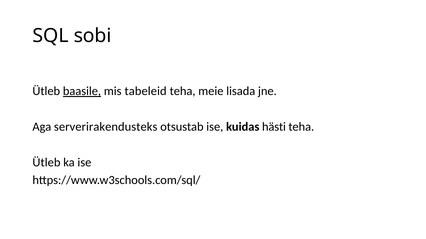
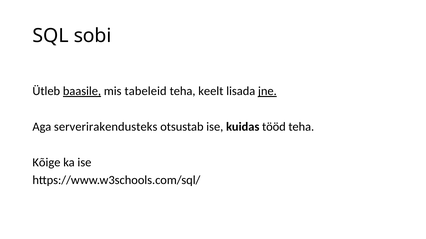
meie: meie -> keelt
jne underline: none -> present
hästi: hästi -> tööd
Ütleb at (46, 163): Ütleb -> Kõige
